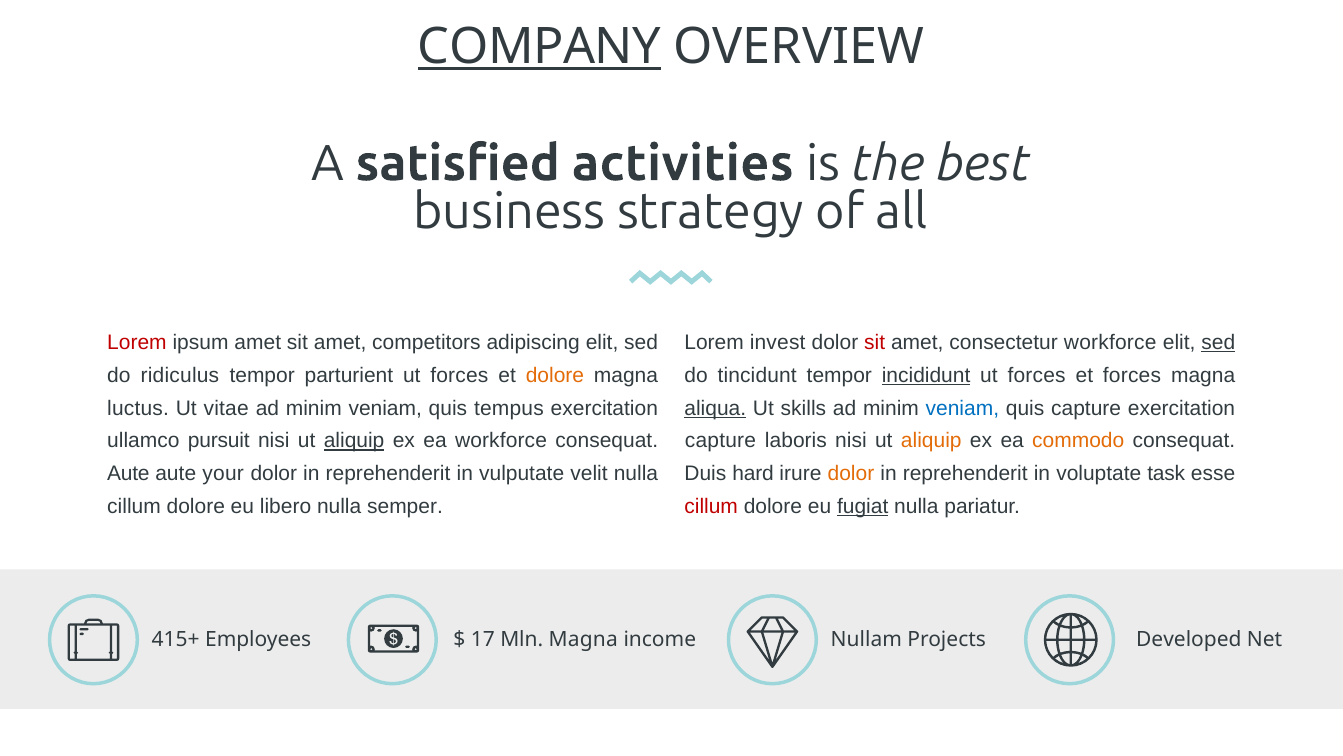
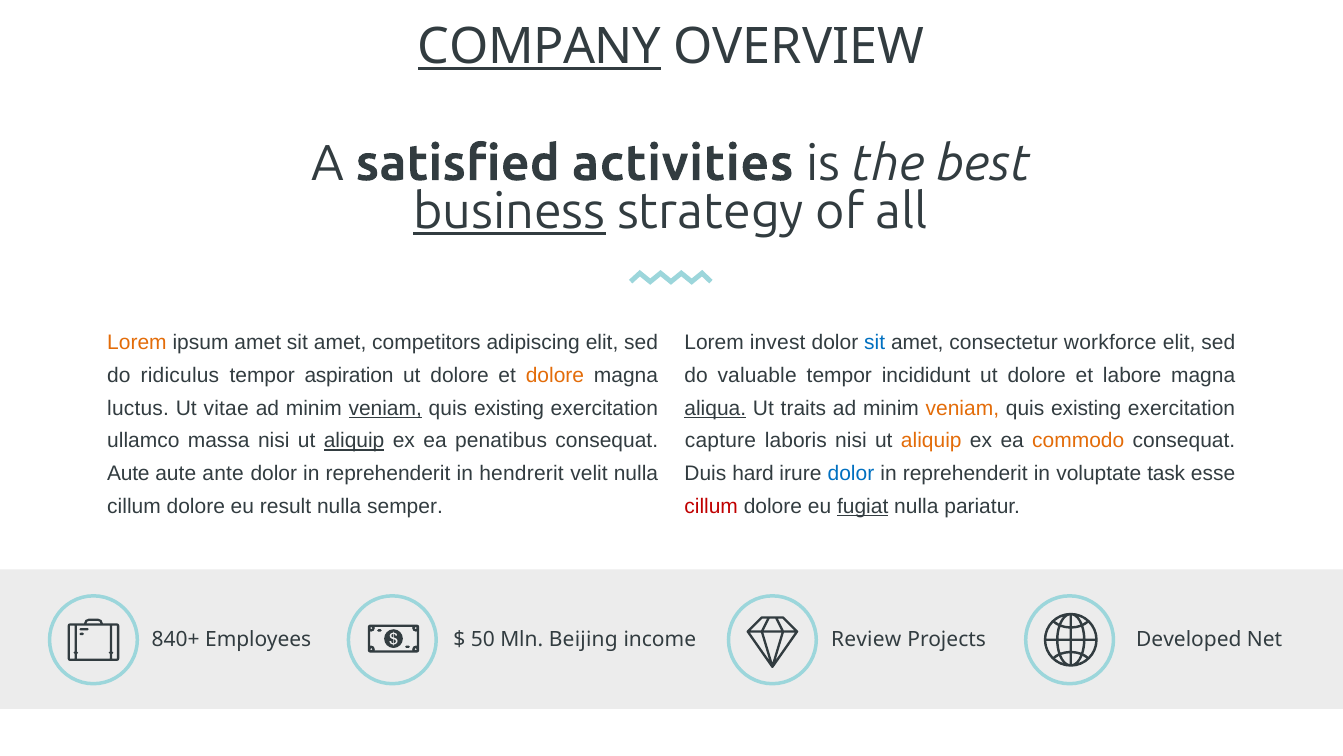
business underline: none -> present
Lorem at (137, 342) colour: red -> orange
sit at (875, 342) colour: red -> blue
sed at (1218, 342) underline: present -> none
parturient: parturient -> aspiration
forces at (459, 375): forces -> dolore
tincidunt: tincidunt -> valuable
incididunt underline: present -> none
forces at (1037, 375): forces -> dolore
et forces: forces -> labore
veniam at (385, 408) underline: none -> present
tempus at (509, 408): tempus -> existing
skills: skills -> traits
veniam at (962, 408) colour: blue -> orange
capture at (1086, 408): capture -> existing
pursuit: pursuit -> massa
ea workforce: workforce -> penatibus
your: your -> ante
vulputate: vulputate -> hendrerit
dolor at (851, 473) colour: orange -> blue
libero: libero -> result
415+: 415+ -> 840+
17: 17 -> 50
Mln Magna: Magna -> Beijing
Nullam: Nullam -> Review
